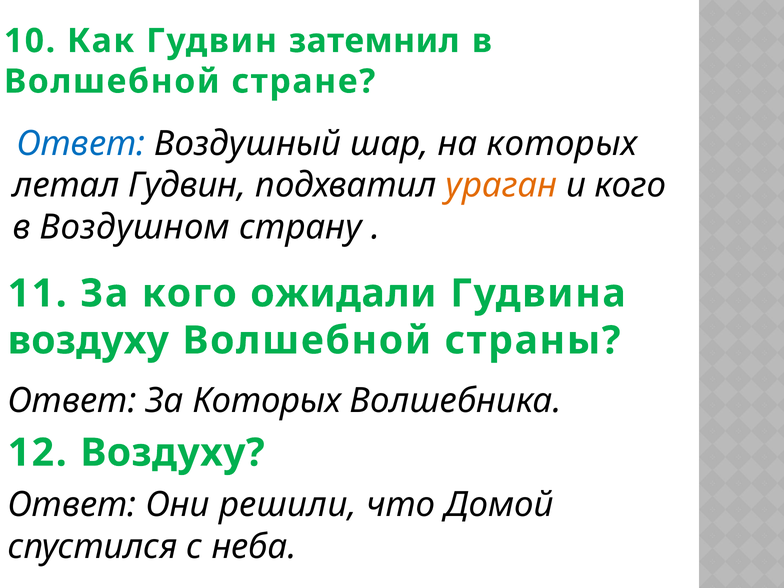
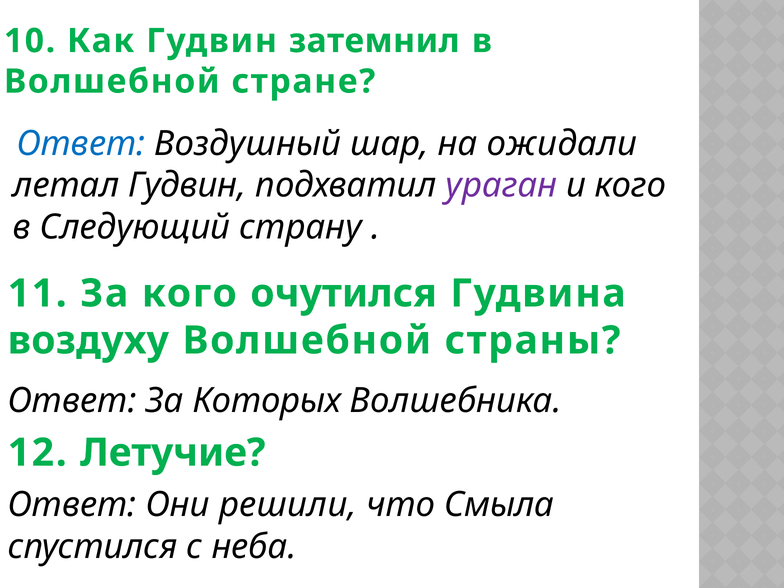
на которых: которых -> ожидали
ураган colour: orange -> purple
Воздушном: Воздушном -> Следующий
ожидали: ожидали -> очутился
12 Воздуху: Воздуху -> Летучие
Домой: Домой -> Смыла
